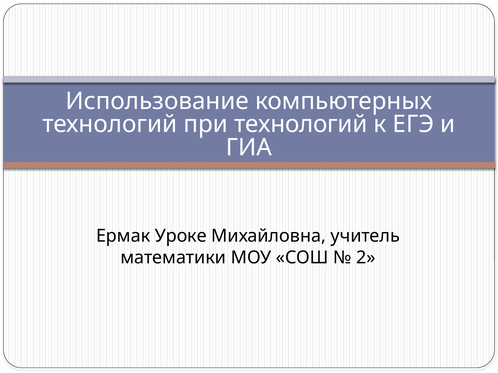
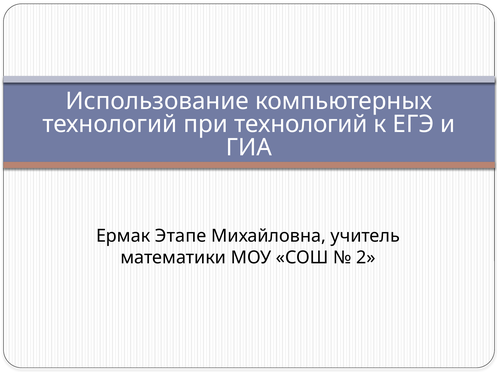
Уроке: Уроке -> Этапе
